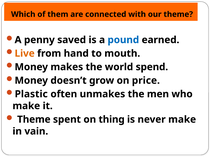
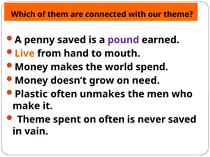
pound colour: blue -> purple
price: price -> need
on thing: thing -> often
never make: make -> saved
